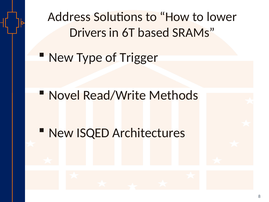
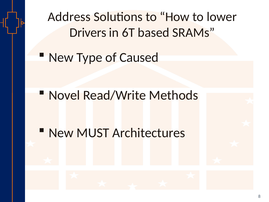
Trigger: Trigger -> Caused
ISQED: ISQED -> MUST
